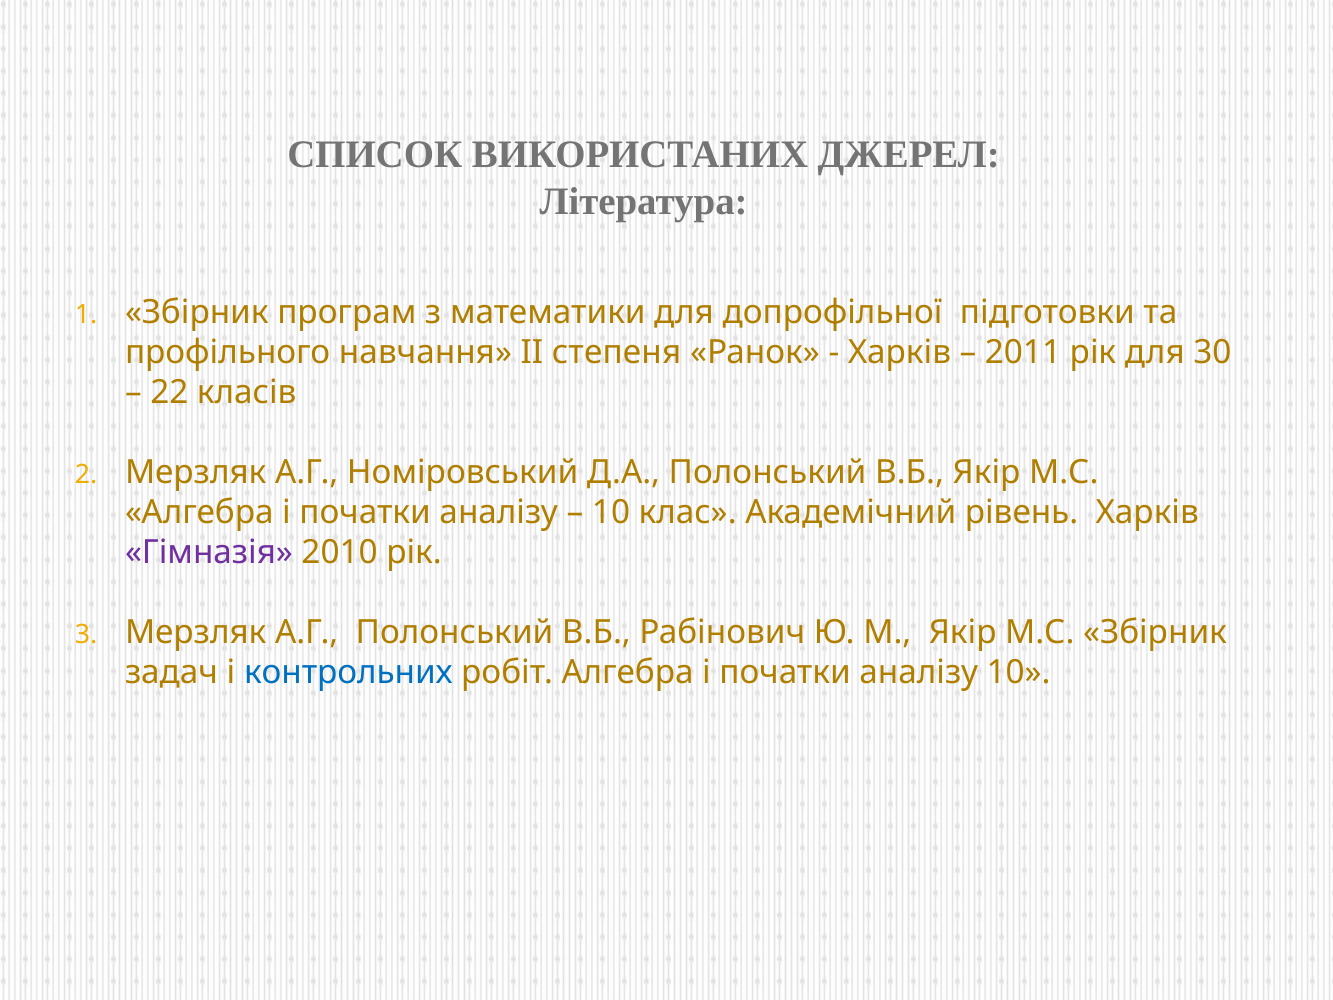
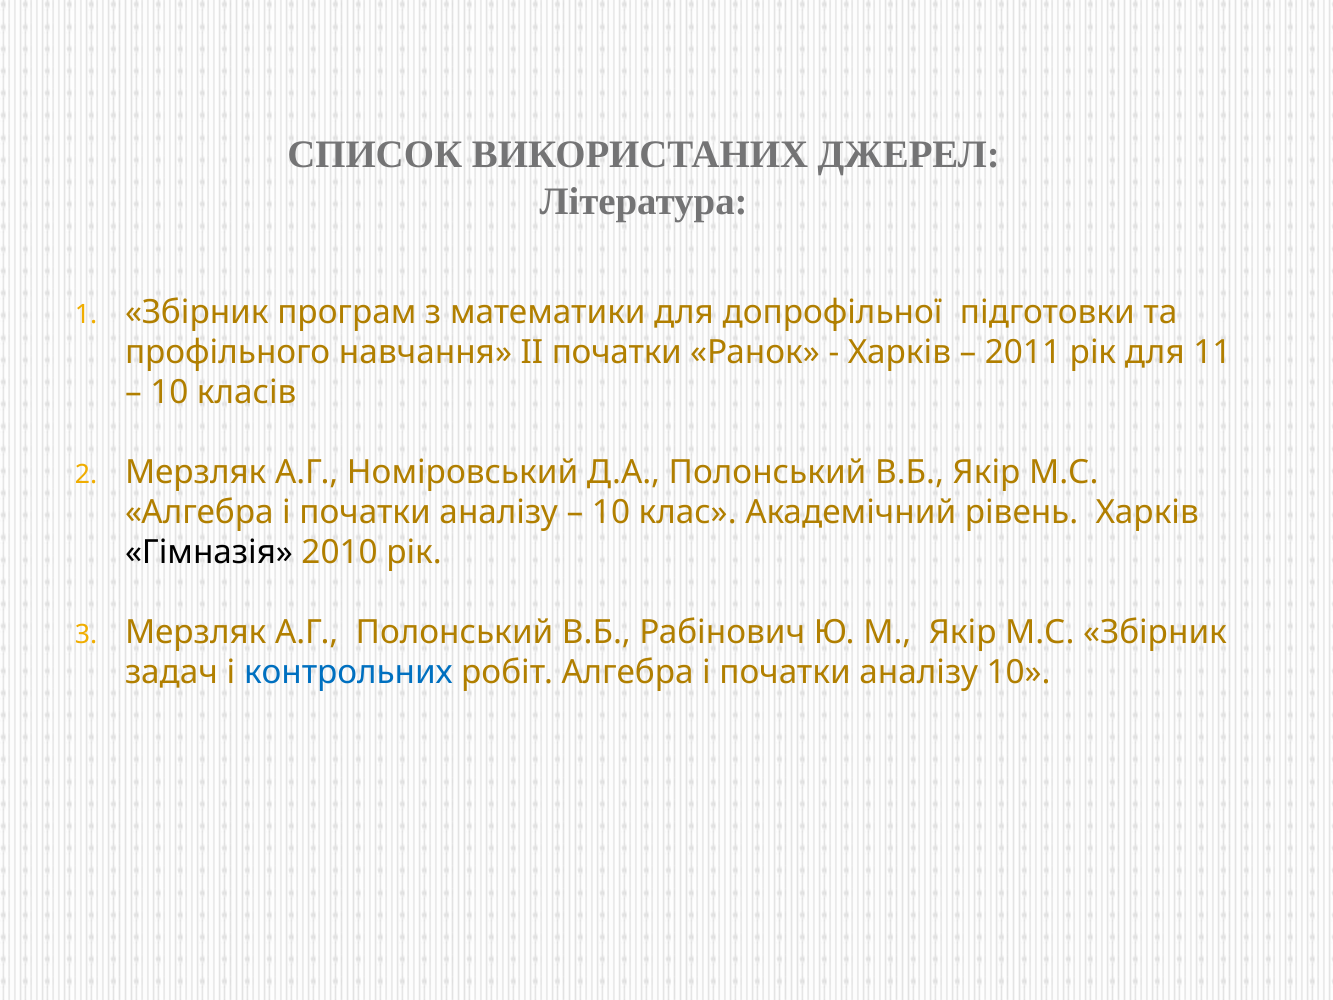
II степеня: степеня -> початки
30: 30 -> 11
22 at (169, 392): 22 -> 10
Гімназія colour: purple -> black
